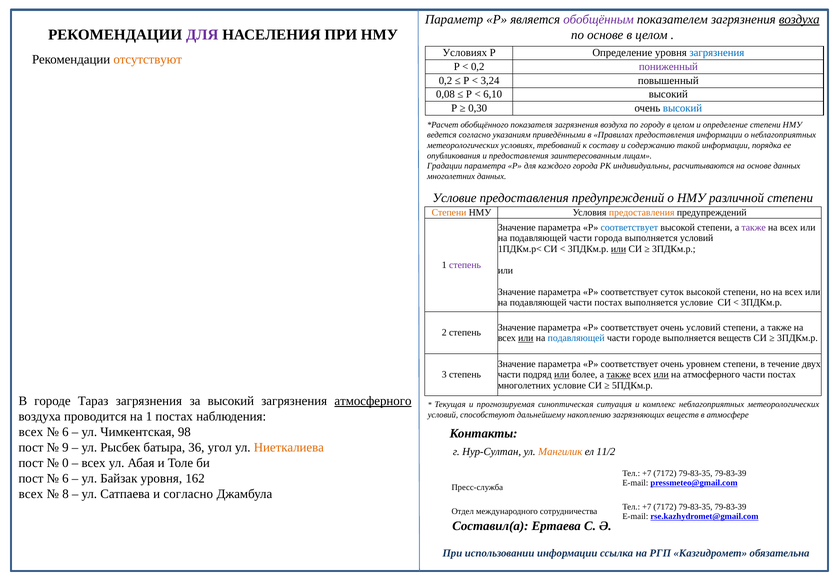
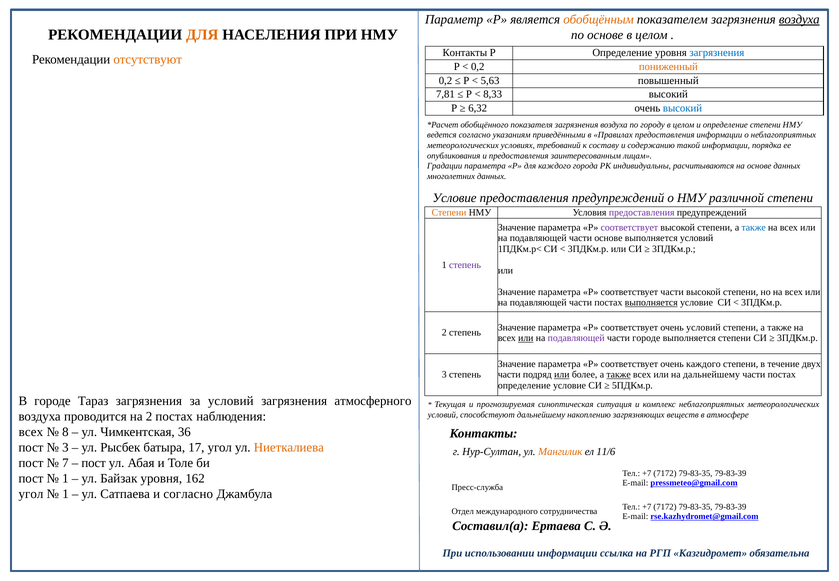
обобщённым colour: purple -> orange
ДЛЯ at (202, 35) colour: purple -> orange
Условиях at (465, 53): Условиях -> Контакты
пониженный colour: purple -> orange
3,24: 3,24 -> 5,63
0,08: 0,08 -> 7,81
6,10: 6,10 -> 8,33
0,30: 0,30 -> 6,32
предоставления at (642, 213) colour: orange -> purple
соответствует at (629, 227) colour: blue -> purple
также at (754, 227) colour: purple -> blue
части города: города -> основе
или at (619, 249) underline: present -> none
соответствует суток: суток -> части
выполняется at (651, 303) underline: none -> present
подавляющей at (576, 338) colour: blue -> purple
выполняется веществ: веществ -> степени
очень уровнем: уровнем -> каждого
или at (661, 375) underline: present -> none
на атмосферного: атмосферного -> дальнейшему
многолетних at (524, 385): многолетних -> определение
за высокий: высокий -> условий
атмосферного at (373, 401) underline: present -> none
на 1: 1 -> 2
6 at (65, 432): 6 -> 8
98: 98 -> 36
9 at (65, 447): 9 -> 3
36: 36 -> 17
11/2: 11/2 -> 11/6
0: 0 -> 7
всех at (94, 463): всех -> пост
6 at (65, 478): 6 -> 1
всех at (31, 494): всех -> угол
8 at (65, 494): 8 -> 1
